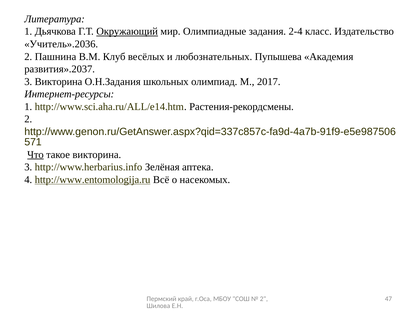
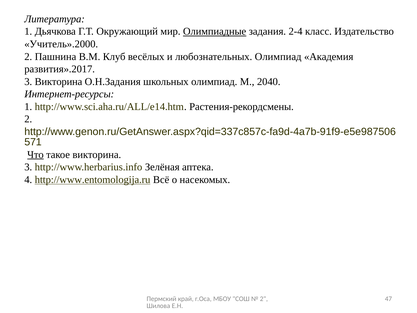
Окружающий underline: present -> none
Олимпиадные underline: none -> present
Учитель».2036: Учитель».2036 -> Учитель».2000
любознательных Пупышева: Пупышева -> Олимпиад
развития».2037: развития».2037 -> развития».2017
2017: 2017 -> 2040
